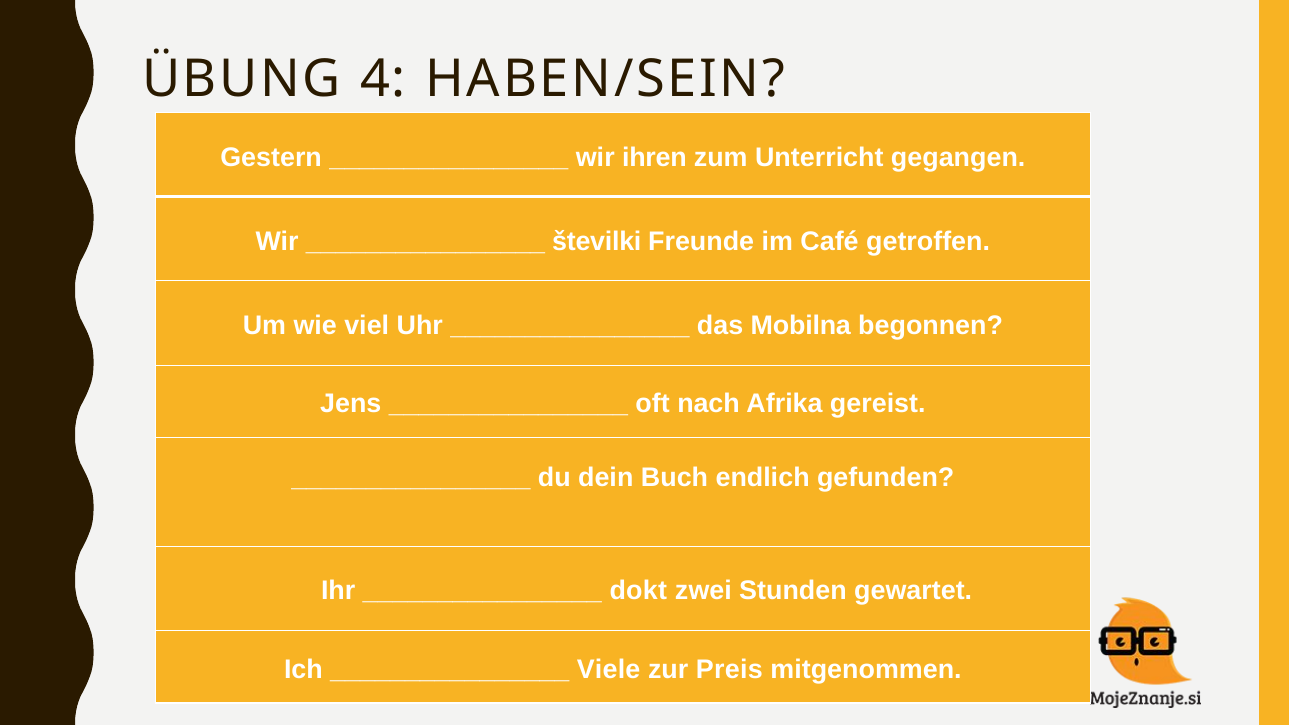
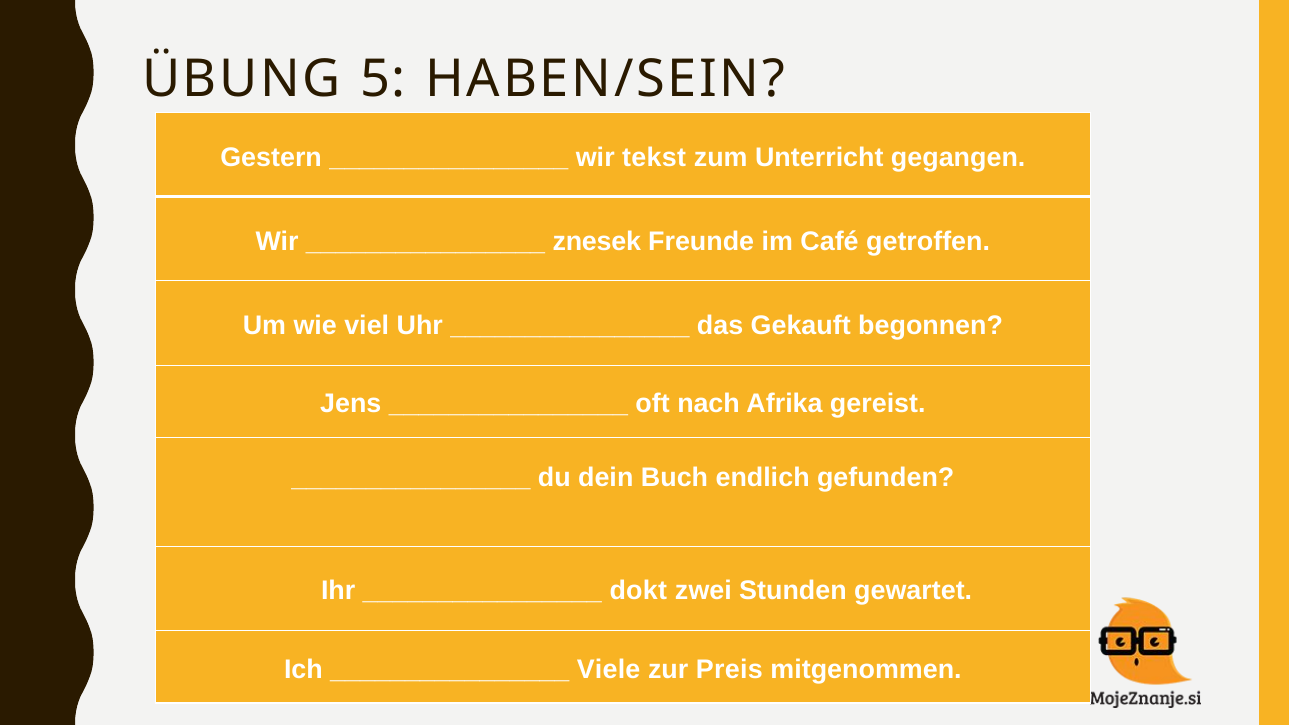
4: 4 -> 5
ihren: ihren -> tekst
številki: številki -> znesek
Mobilna: Mobilna -> Gekauft
